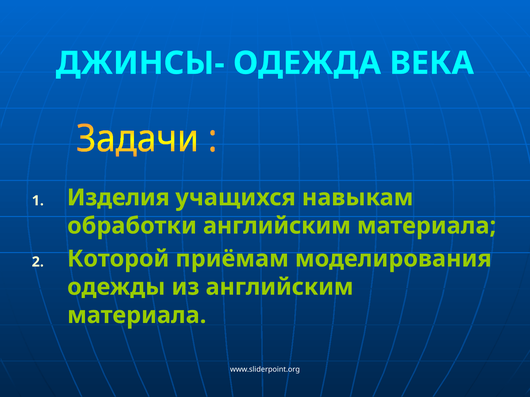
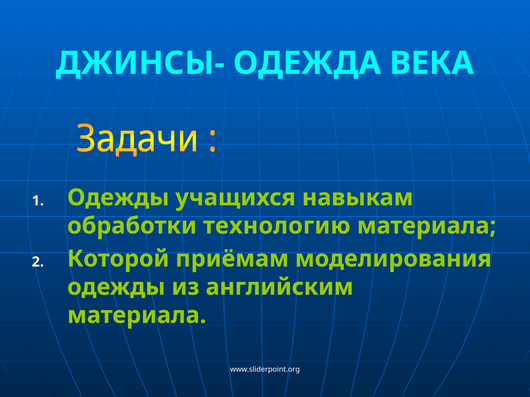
Изделия at (118, 198): Изделия -> Одежды
обработки английским: английским -> технологию
